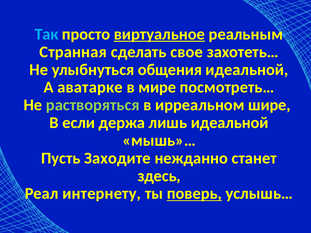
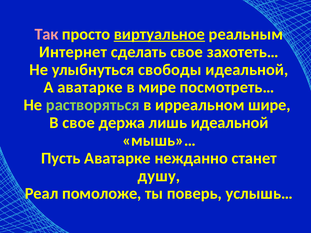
Так colour: light blue -> pink
Странная: Странная -> Интернет
общения: общения -> свободы
В если: если -> свое
Пусть Заходите: Заходите -> Аватарке
здесь: здесь -> душу
интернету: интернету -> помоложе
поверь underline: present -> none
